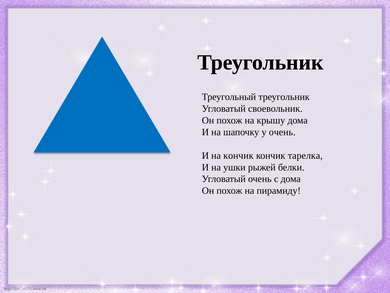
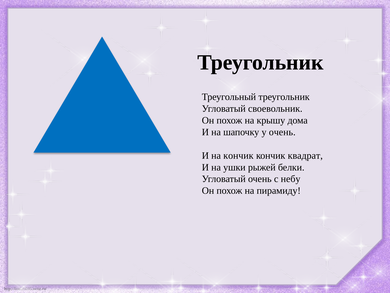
тарелка: тарелка -> квадрат
с дома: дома -> небу
